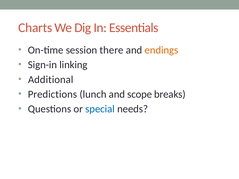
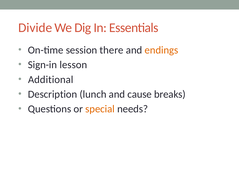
Charts: Charts -> Divide
linking: linking -> lesson
Predictions: Predictions -> Description
scope: scope -> cause
special colour: blue -> orange
